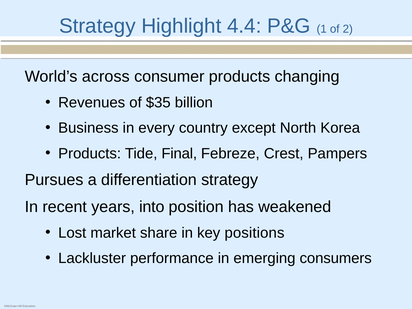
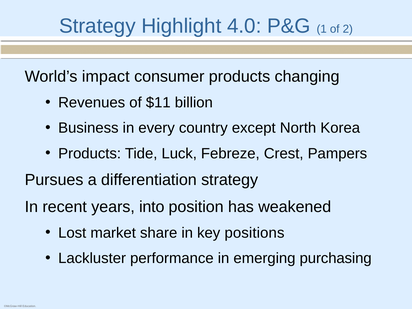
4.4: 4.4 -> 4.0
across: across -> impact
$35: $35 -> $11
Final: Final -> Luck
consumers: consumers -> purchasing
